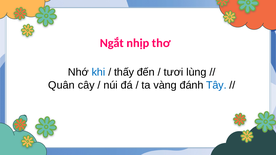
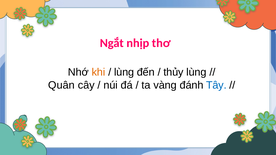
khi colour: blue -> orange
thấy at (124, 72): thấy -> lùng
tươi: tươi -> thủy
